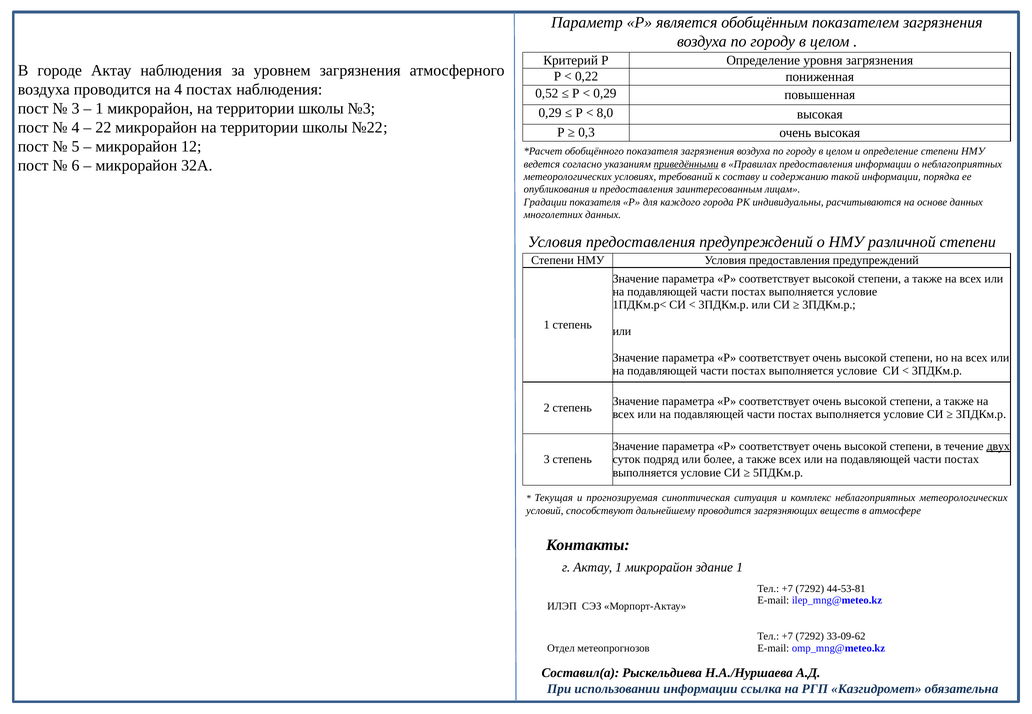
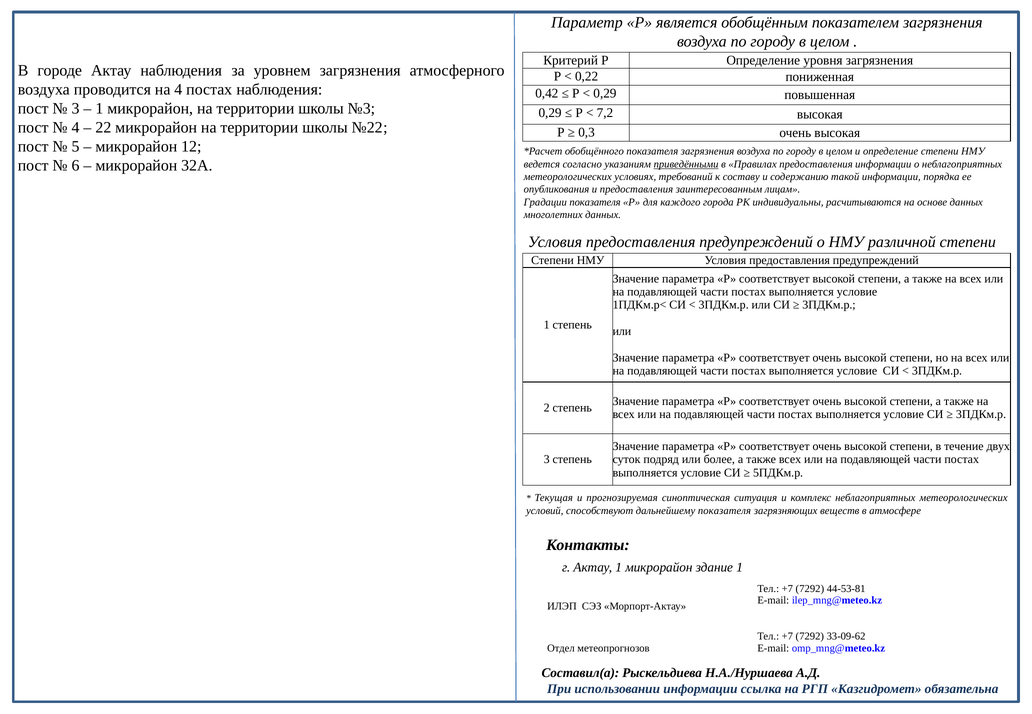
0,52: 0,52 -> 0,42
8,0: 8,0 -> 7,2
двух underline: present -> none
дальнейшему проводится: проводится -> показателя
